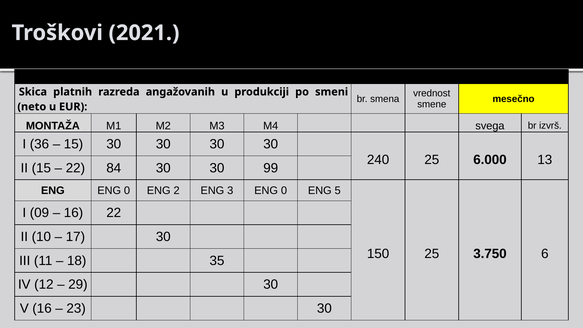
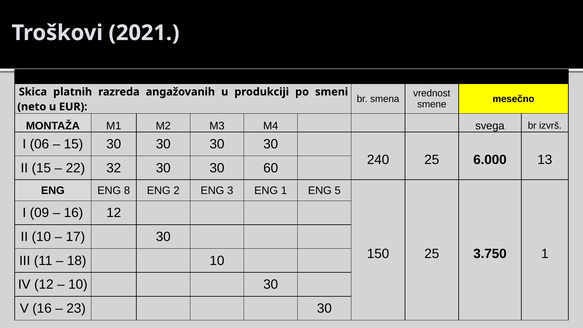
36: 36 -> 06
84: 84 -> 32
99: 99 -> 60
ENG ENG 0: 0 -> 8
3 ENG 0: 0 -> 1
16 22: 22 -> 12
3.750 6: 6 -> 1
18 35: 35 -> 10
29 at (78, 285): 29 -> 10
